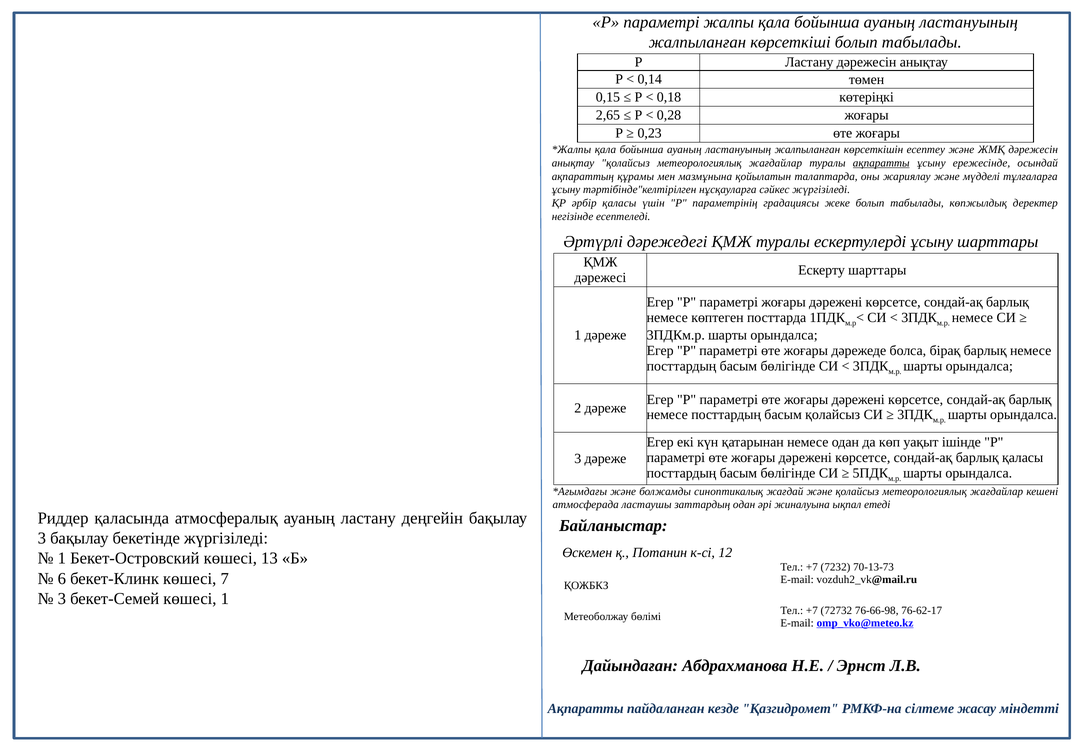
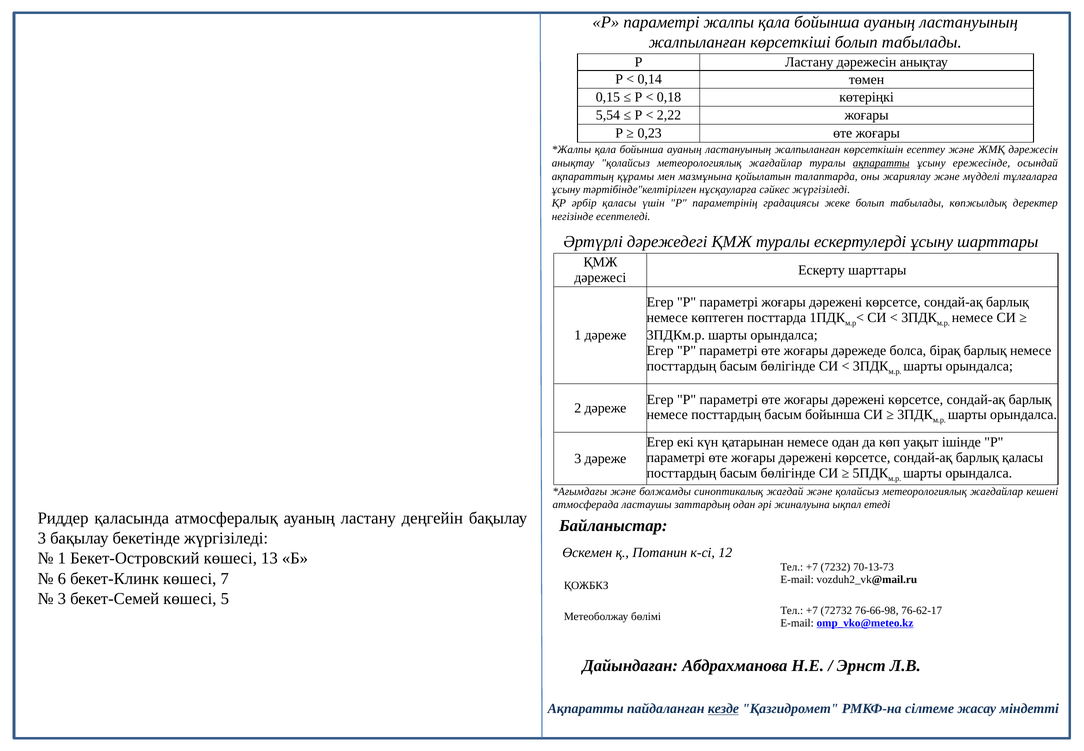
2,65: 2,65 -> 5,54
0,28: 0,28 -> 2,22
басым қолайсыз: қолайсыз -> бойынша
көшесі 1: 1 -> 5
кезде underline: none -> present
